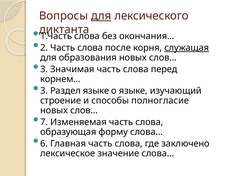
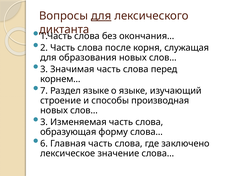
служащая underline: present -> none
3 at (44, 90): 3 -> 7
полногласие: полногласие -> производная
7 at (44, 122): 7 -> 3
